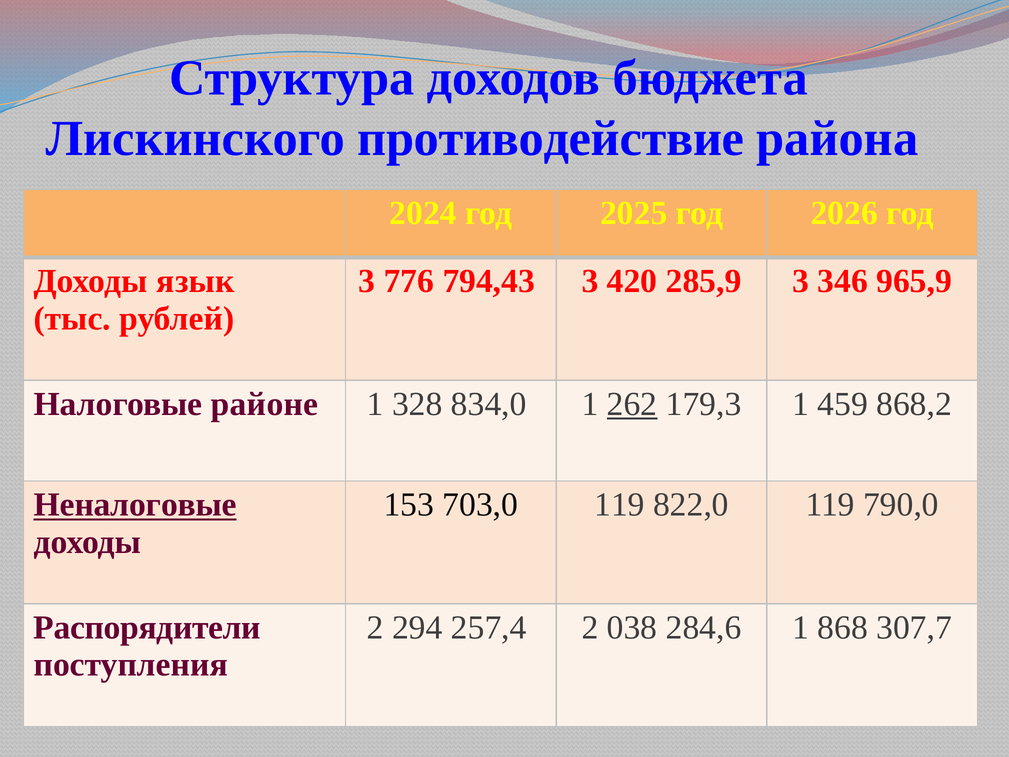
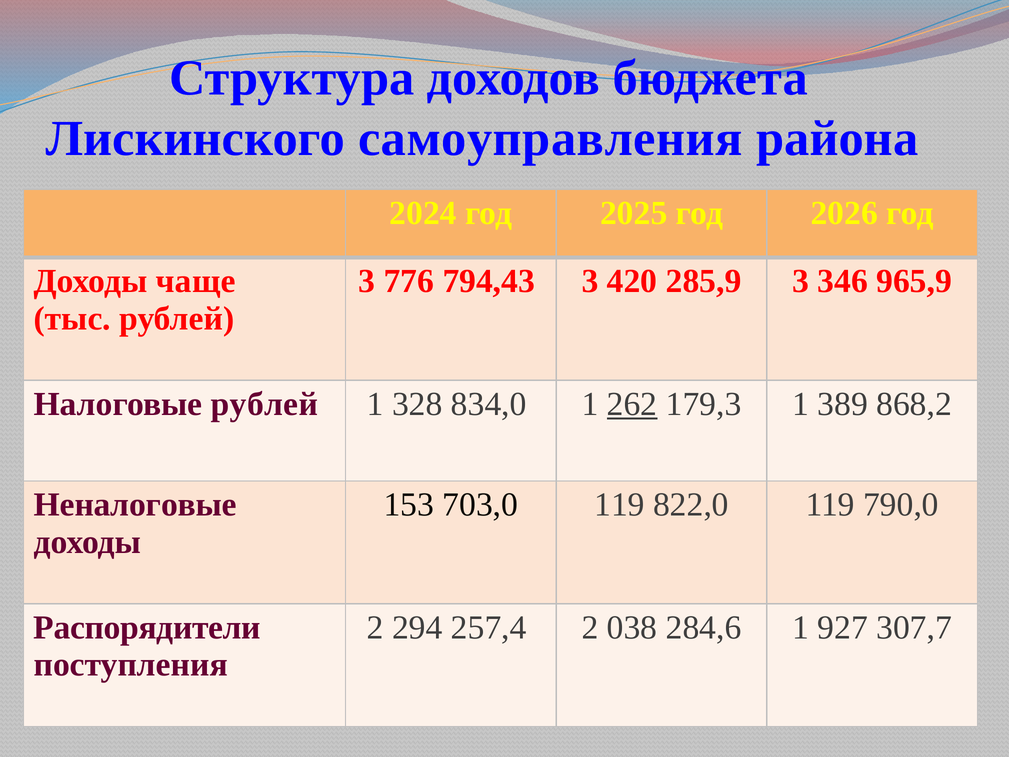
противодействие: противодействие -> самоуправления
язык: язык -> чаще
Налоговые районе: районе -> рублей
459: 459 -> 389
Неналоговые underline: present -> none
868: 868 -> 927
